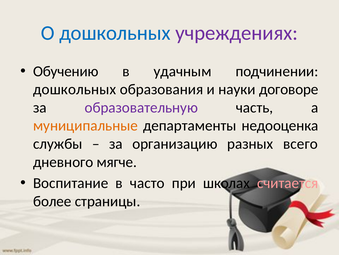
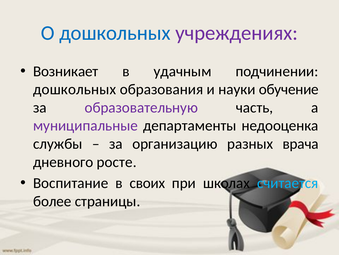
Обучению: Обучению -> Возникает
договоре: договоре -> обучение
муниципальные colour: orange -> purple
всего: всего -> врача
мягче: мягче -> росте
часто: часто -> своих
считается colour: pink -> light blue
